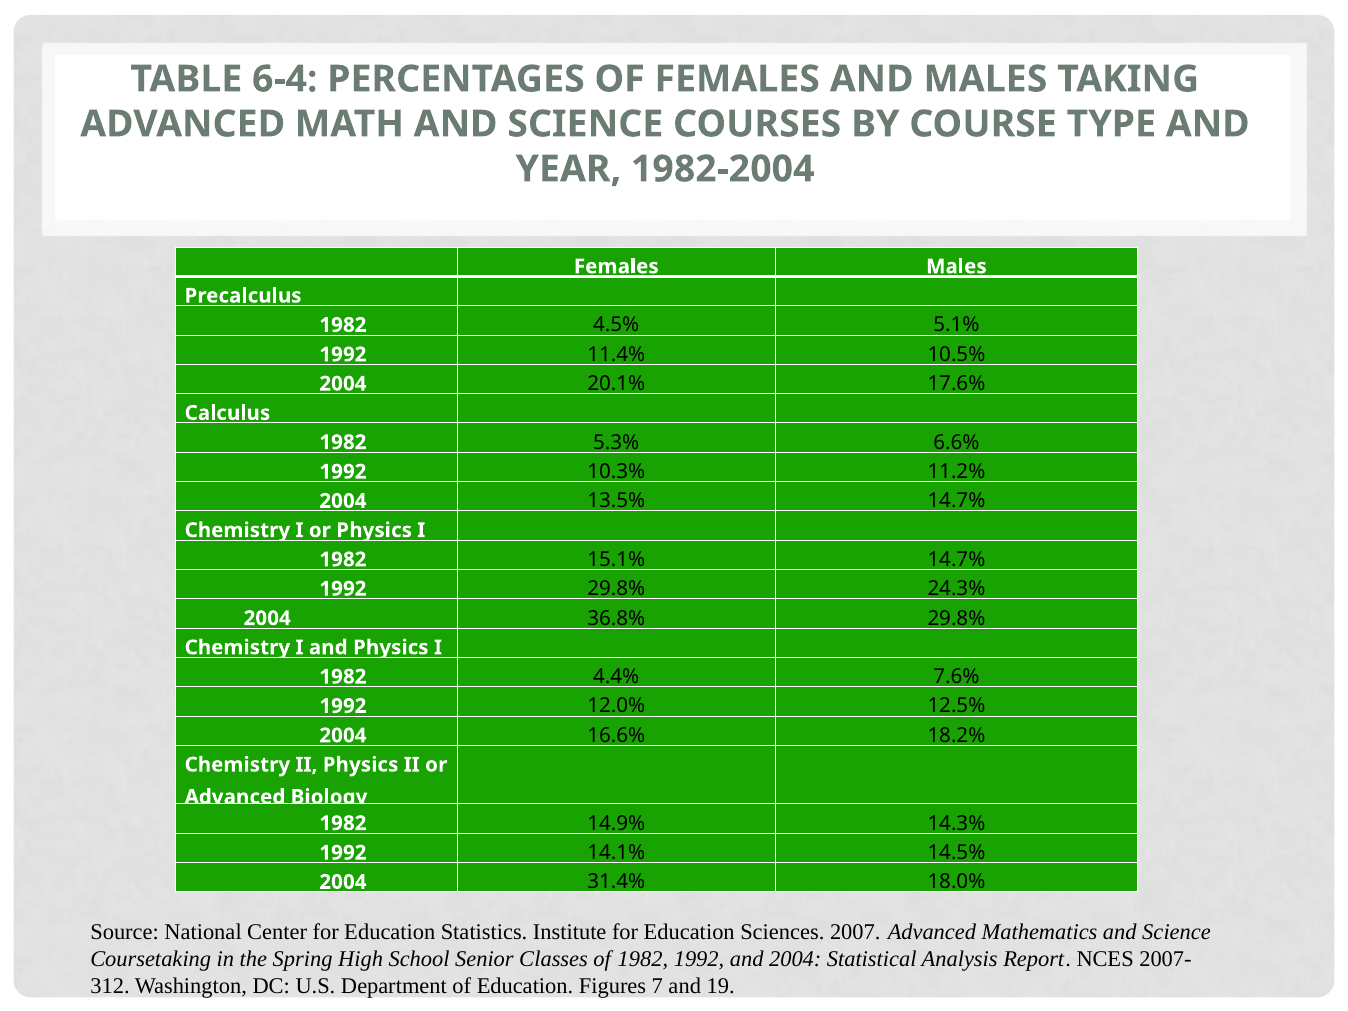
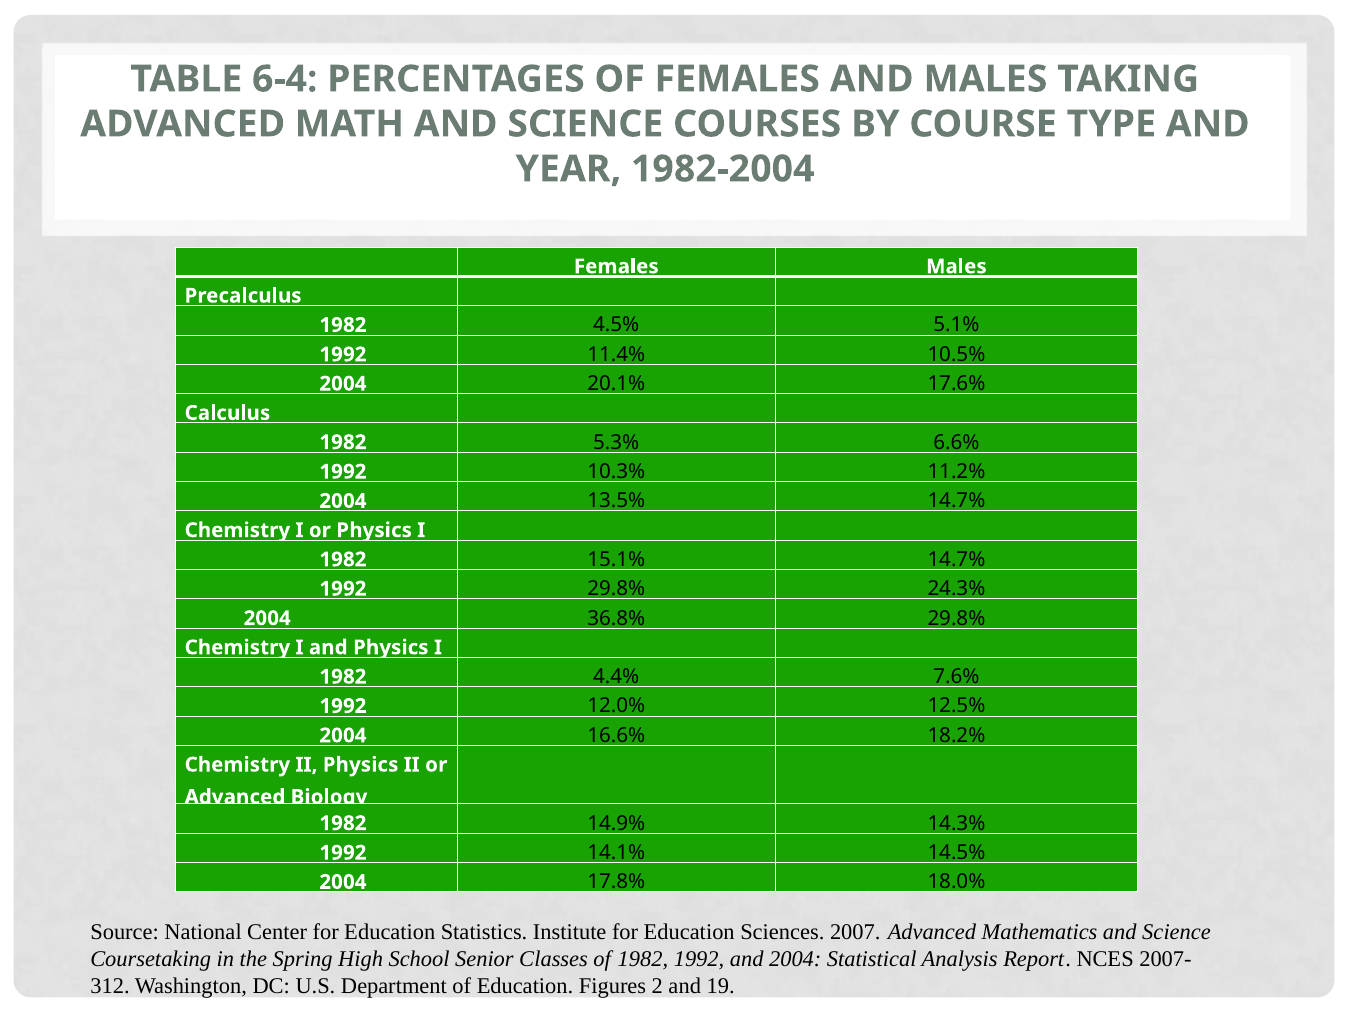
31.4%: 31.4% -> 17.8%
7: 7 -> 2
